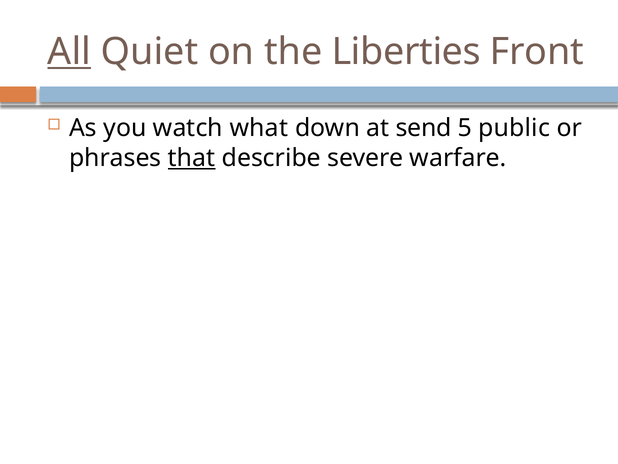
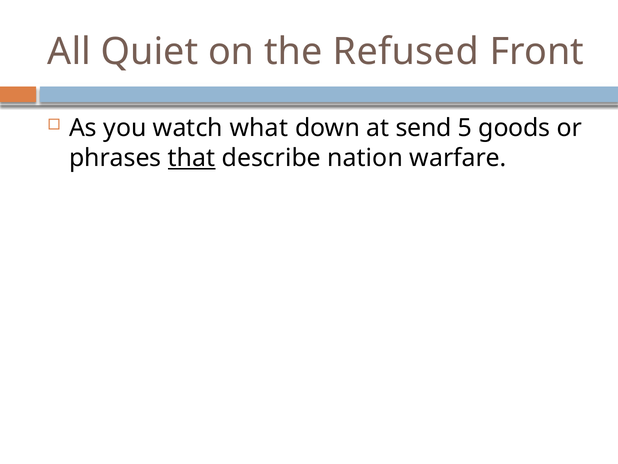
All underline: present -> none
Liberties: Liberties -> Refused
public: public -> goods
severe: severe -> nation
